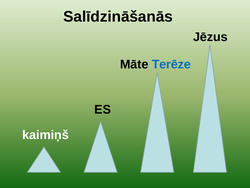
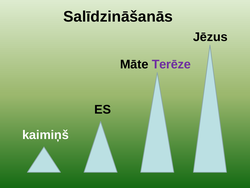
Terēze colour: blue -> purple
